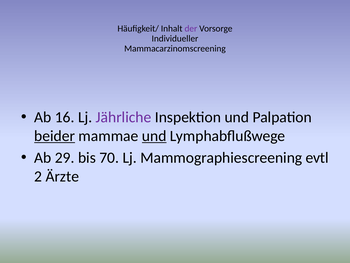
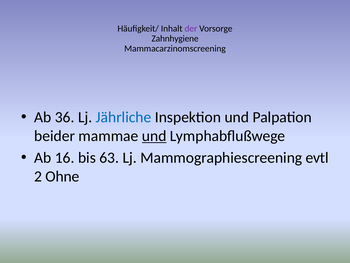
Individueller: Individueller -> Zahnhygiene
16: 16 -> 36
Jährliche colour: purple -> blue
beider underline: present -> none
29: 29 -> 16
70: 70 -> 63
Ärzte: Ärzte -> Ohne
